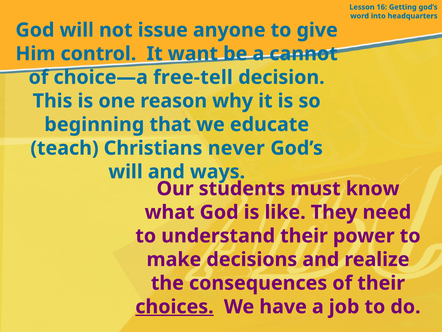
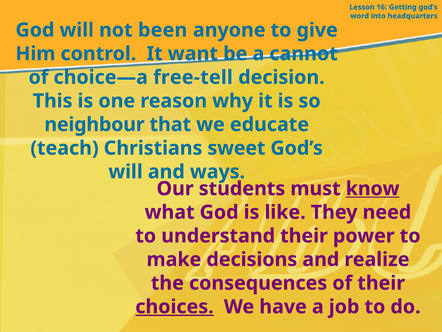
issue: issue -> been
beginning: beginning -> neighbour
never: never -> sweet
know underline: none -> present
